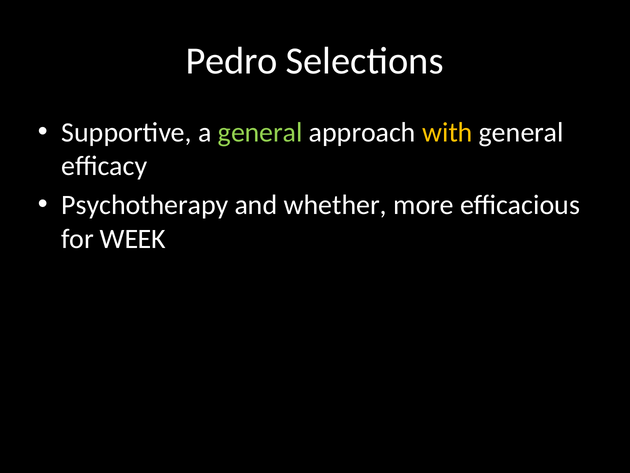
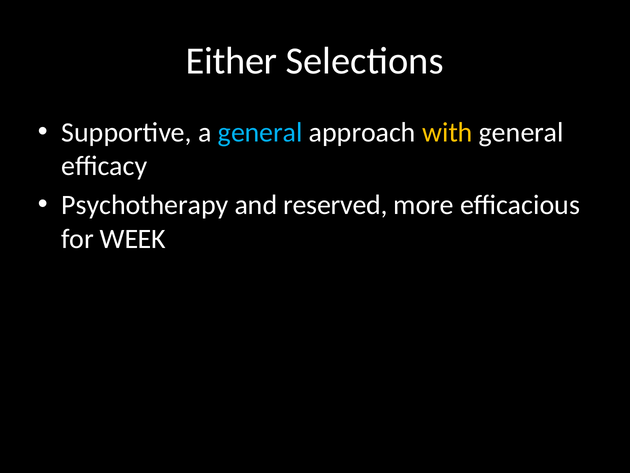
Pedro: Pedro -> Either
general at (260, 132) colour: light green -> light blue
whether: whether -> reserved
